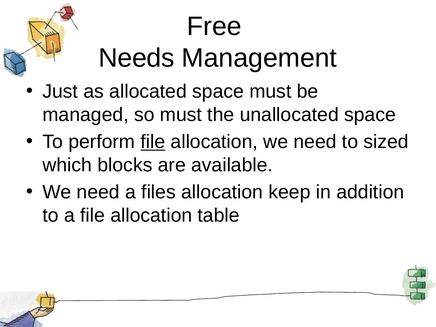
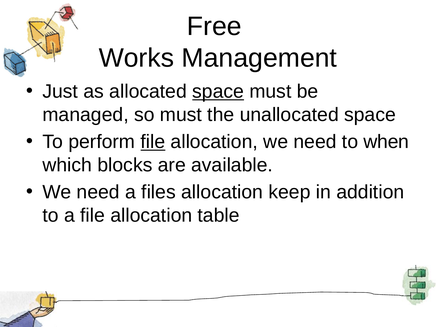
Needs: Needs -> Works
space at (218, 91) underline: none -> present
sized: sized -> when
